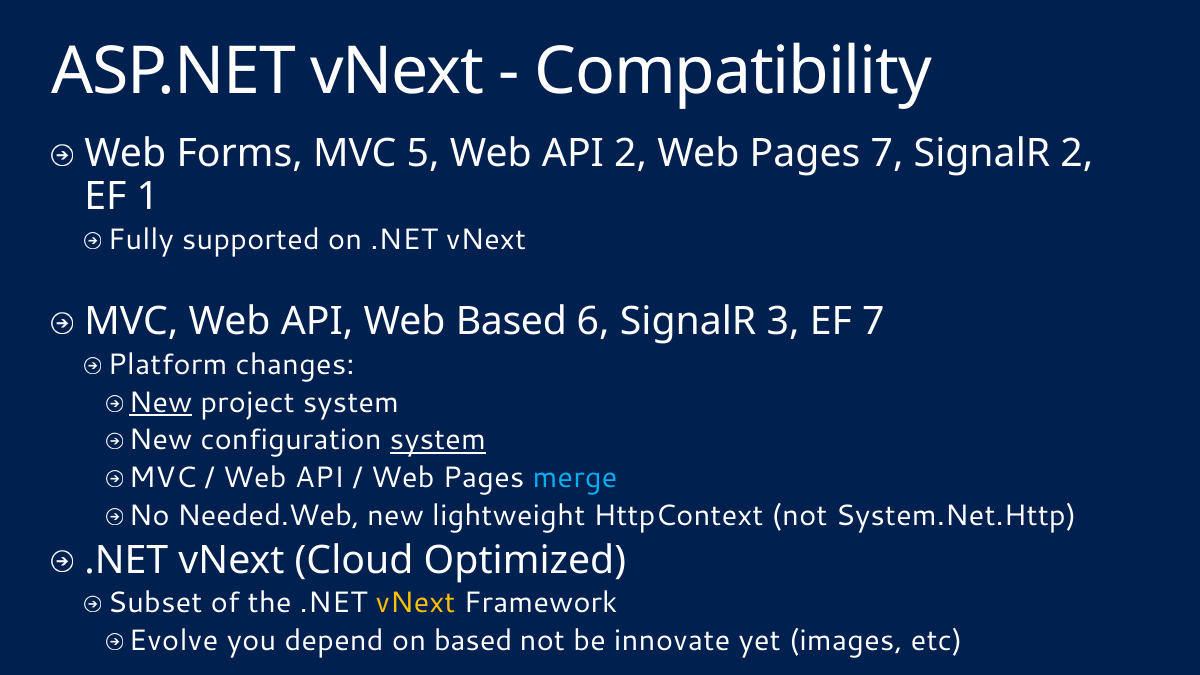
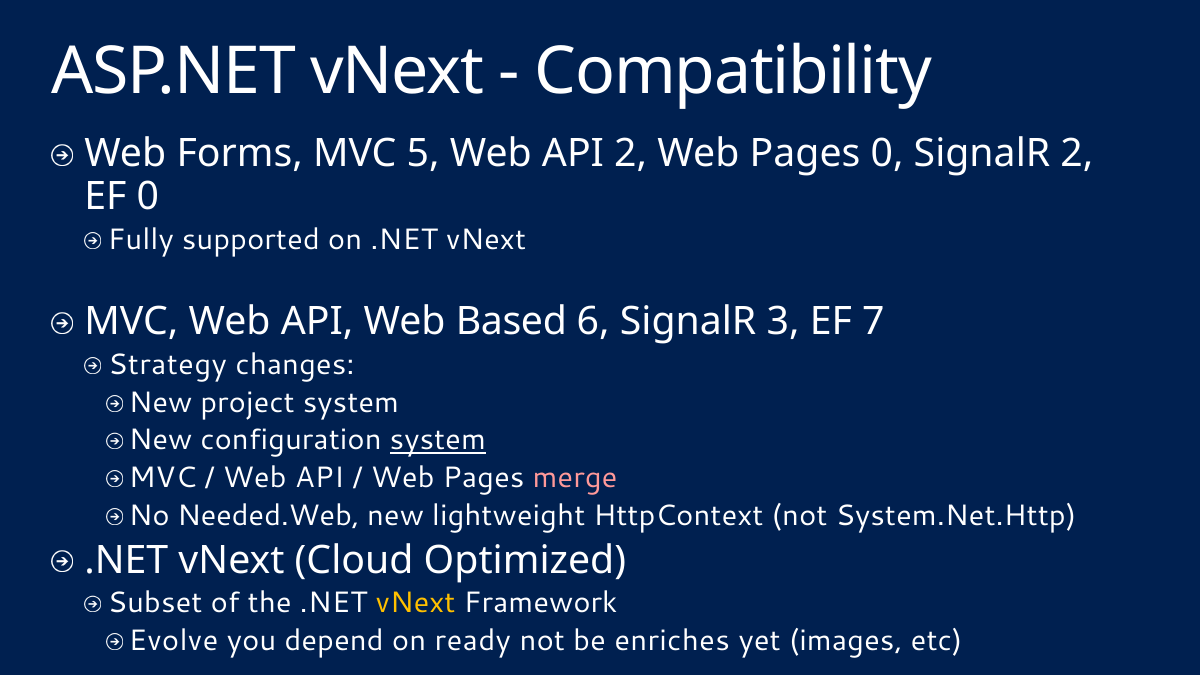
Pages 7: 7 -> 0
EF 1: 1 -> 0
Platform: Platform -> Strategy
New at (160, 402) underline: present -> none
merge colour: light blue -> pink
on based: based -> ready
innovate: innovate -> enriches
